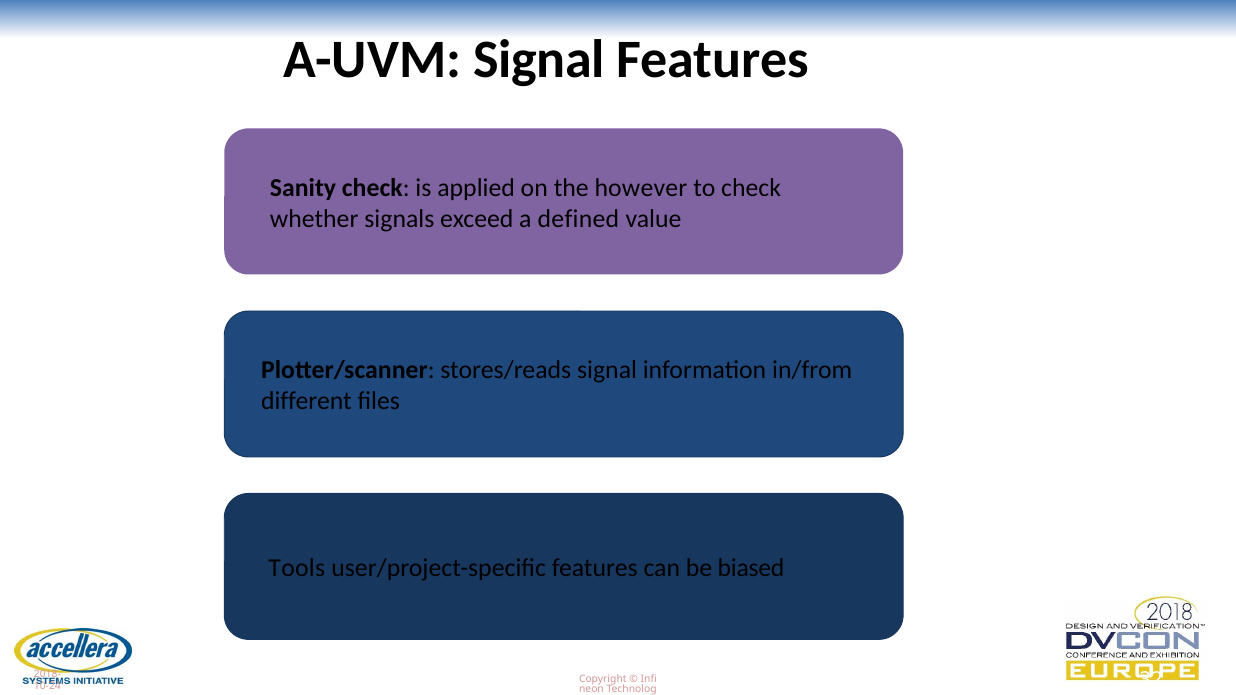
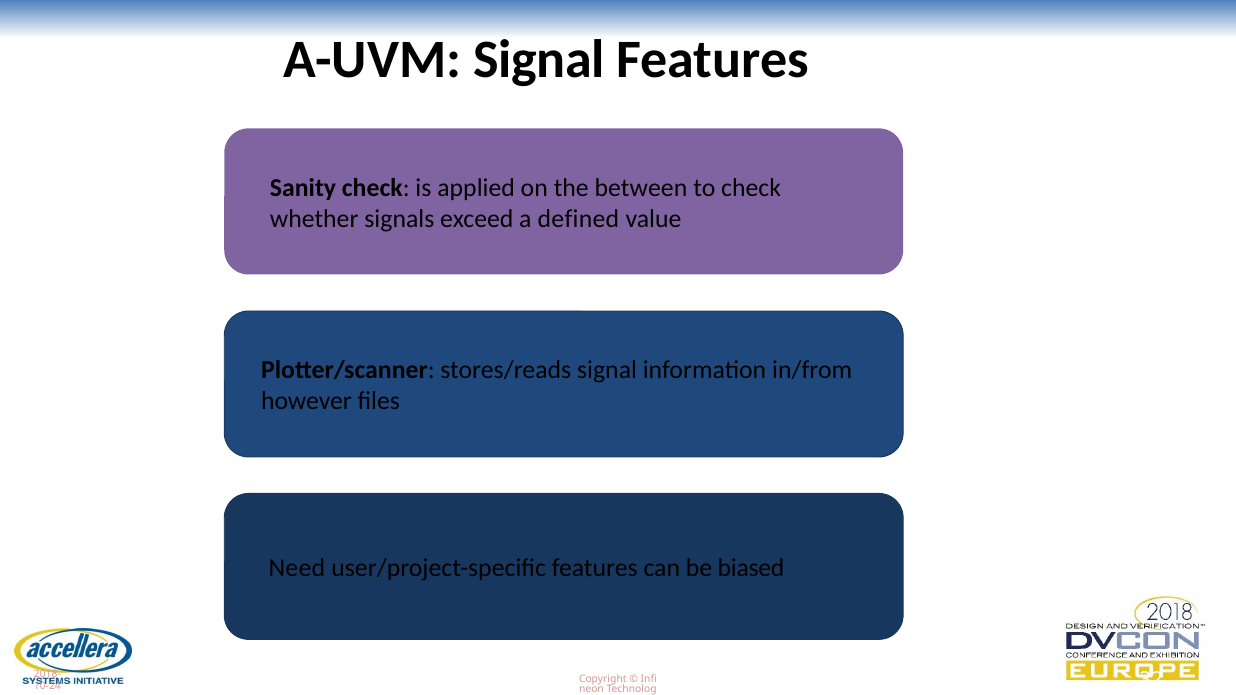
however: however -> between
different: different -> however
Tools: Tools -> Need
